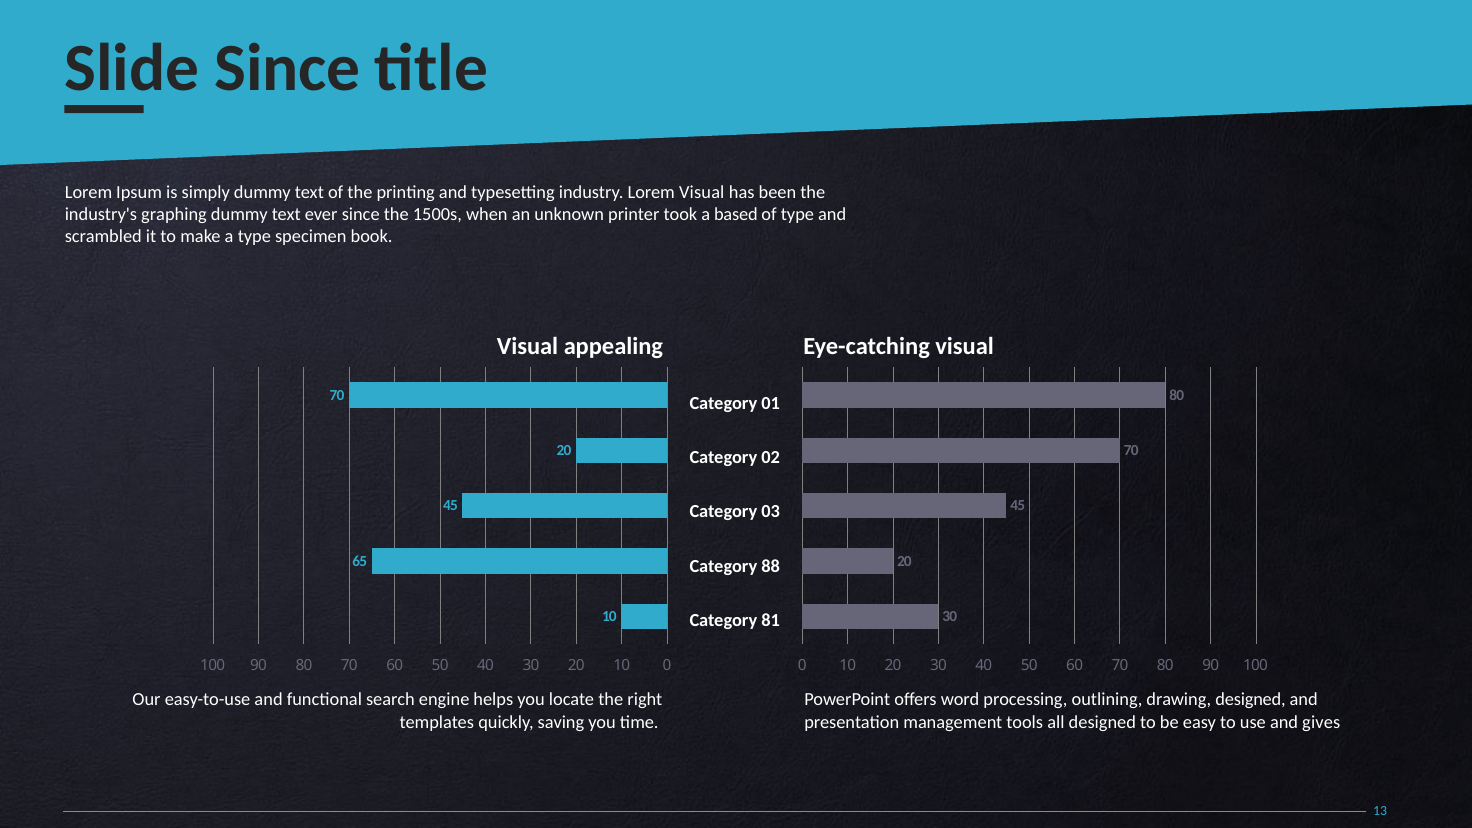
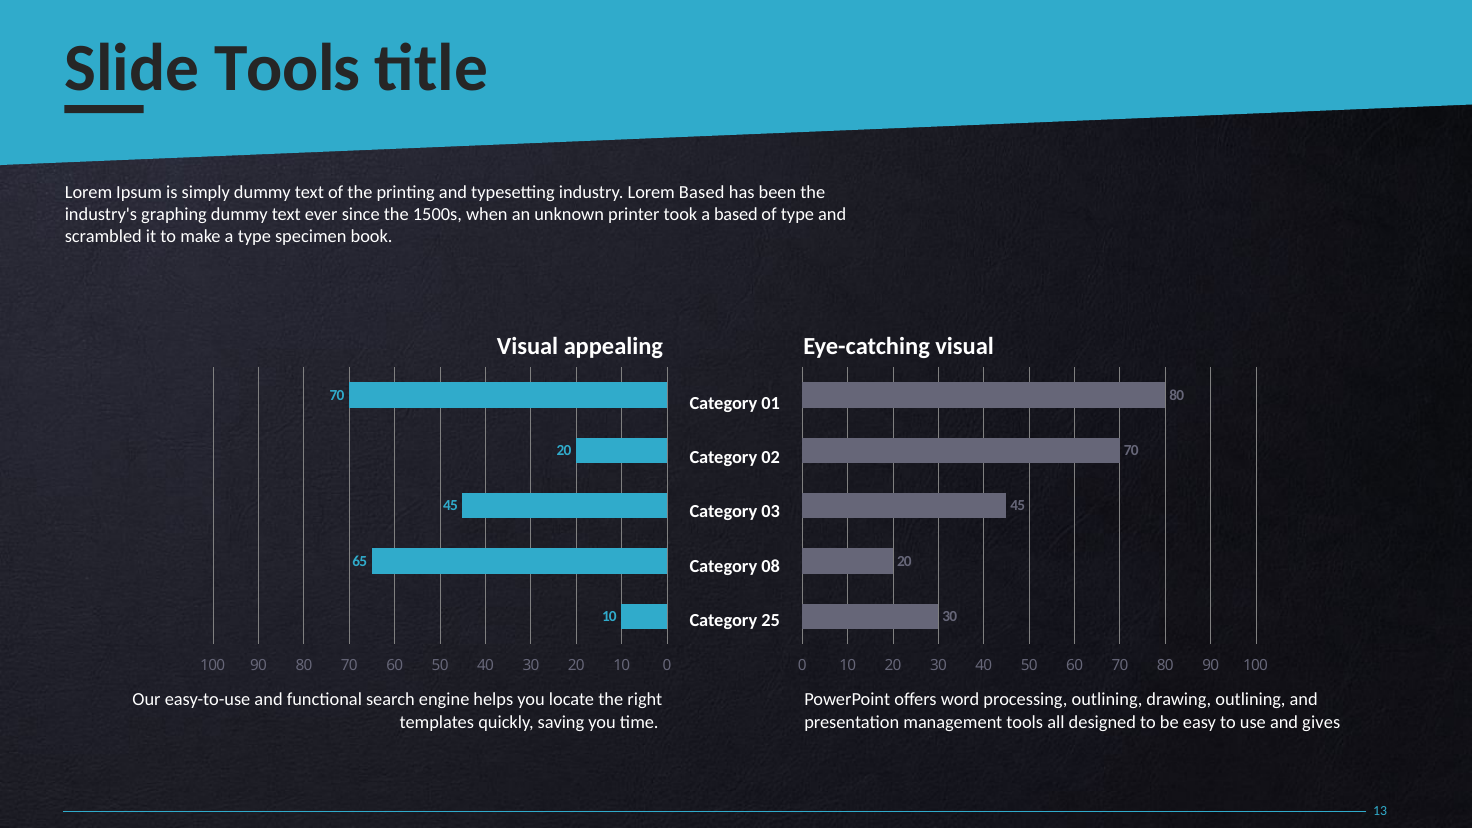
Slide Since: Since -> Tools
Lorem Visual: Visual -> Based
88: 88 -> 08
81: 81 -> 25
drawing designed: designed -> outlining
